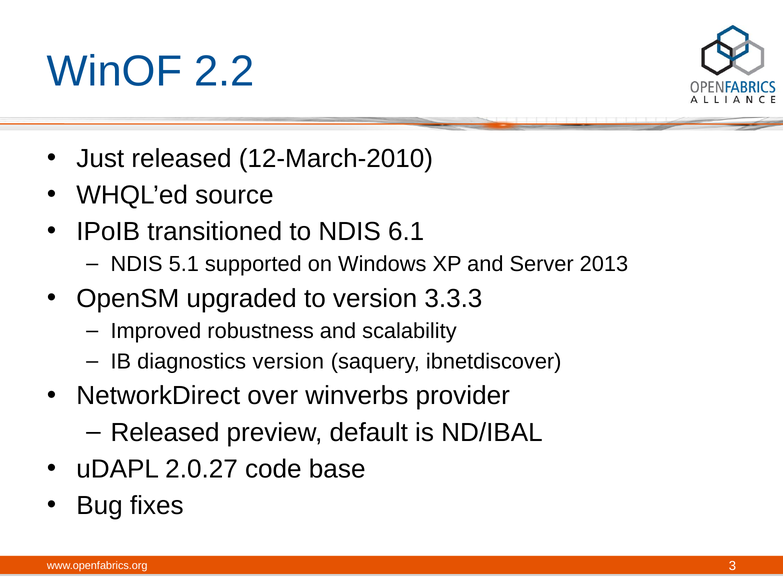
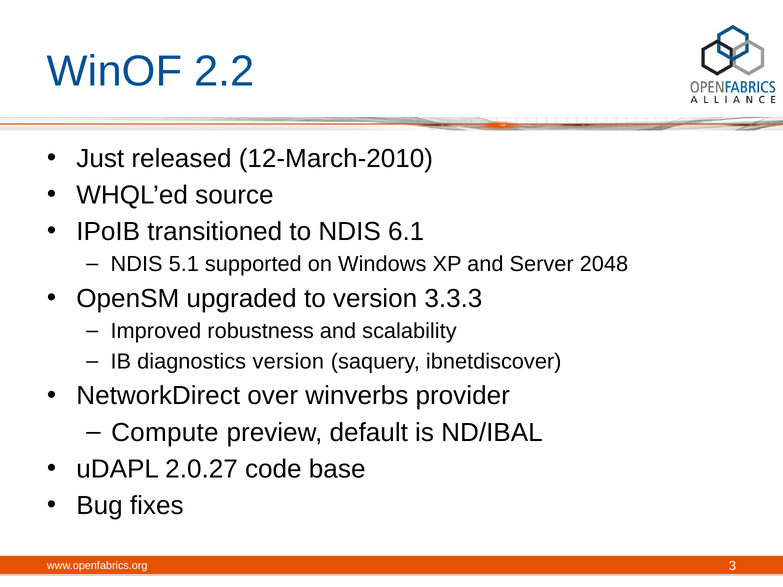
2013: 2013 -> 2048
Released at (165, 433): Released -> Compute
